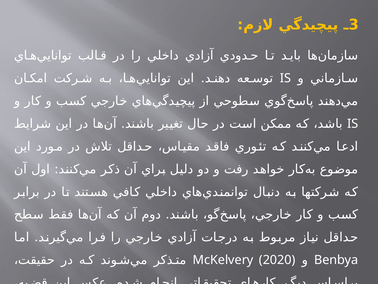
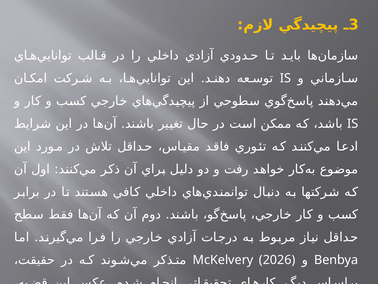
2020: 2020 -> 2026
